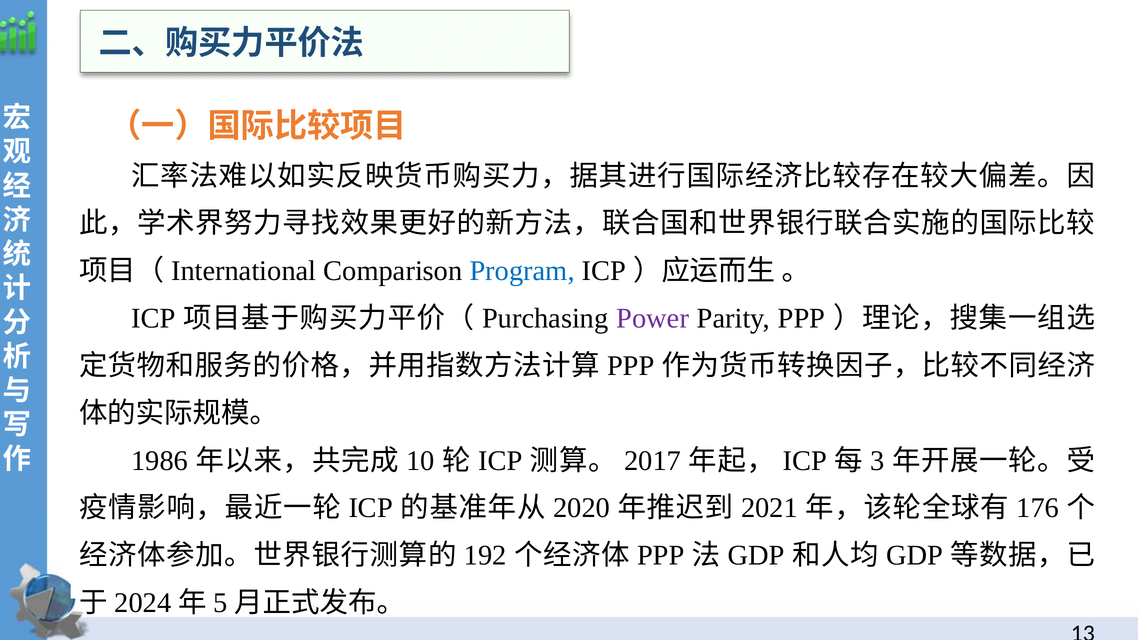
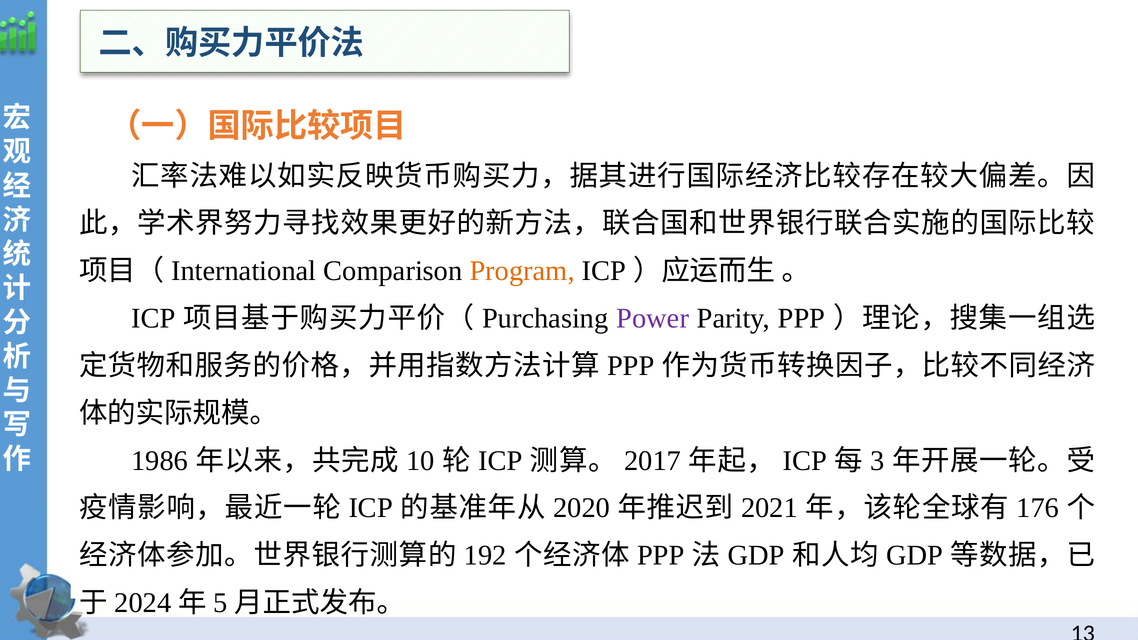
Program colour: blue -> orange
